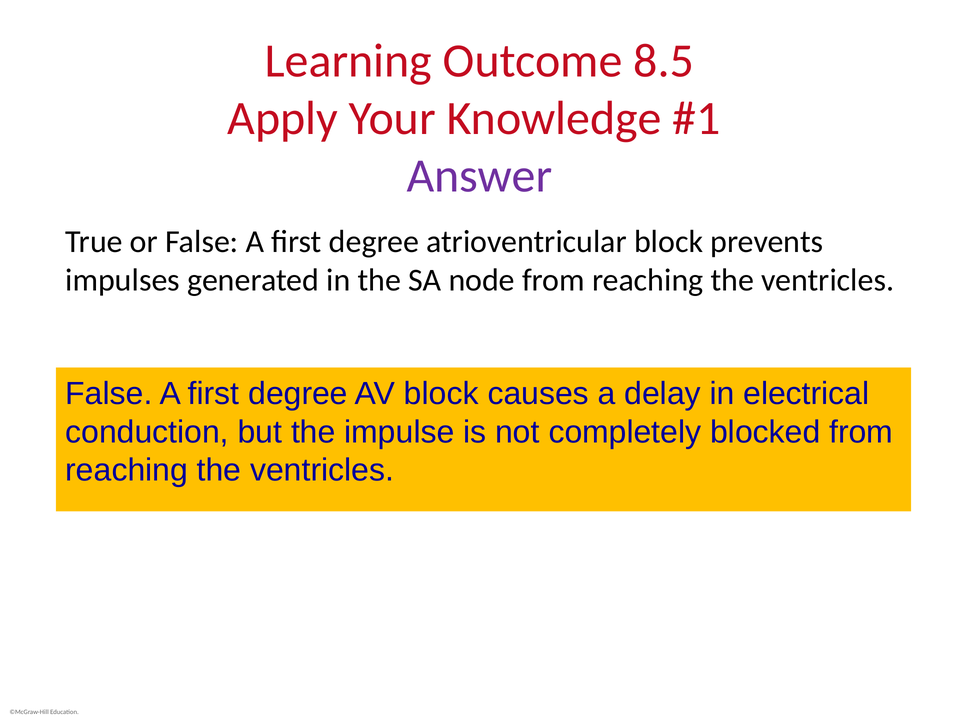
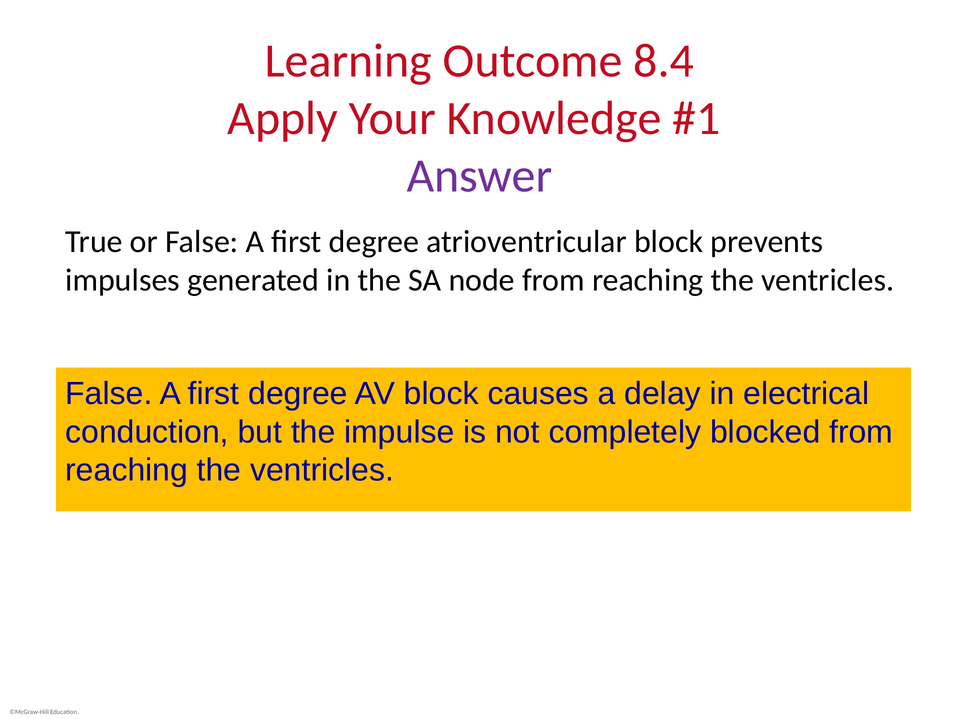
8.5: 8.5 -> 8.4
